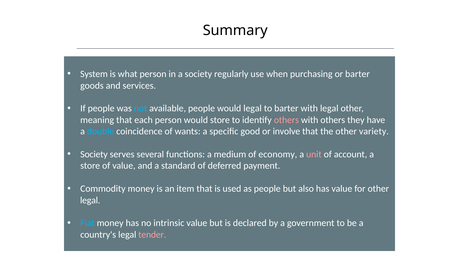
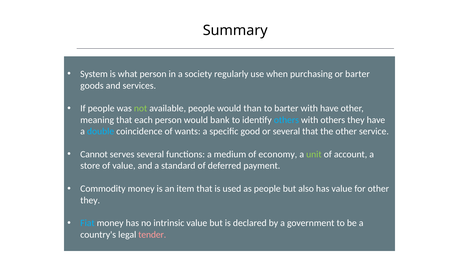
not colour: light blue -> light green
would legal: legal -> than
with legal: legal -> have
would store: store -> bank
others at (286, 120) colour: pink -> light blue
or involve: involve -> several
variety: variety -> service
Society at (94, 154): Society -> Cannot
unit colour: pink -> light green
legal at (90, 200): legal -> they
